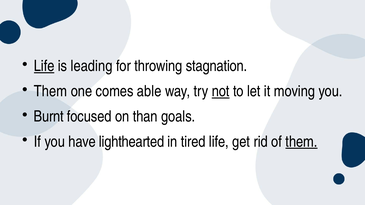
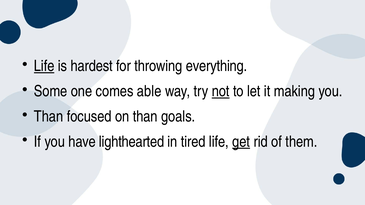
leading: leading -> hardest
stagnation: stagnation -> everything
Them at (51, 91): Them -> Some
moving: moving -> making
Burnt at (49, 117): Burnt -> Than
get underline: none -> present
them at (301, 142) underline: present -> none
